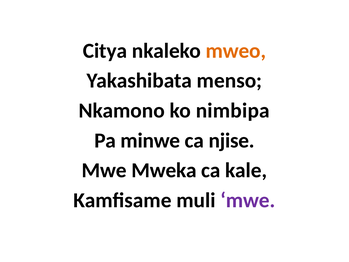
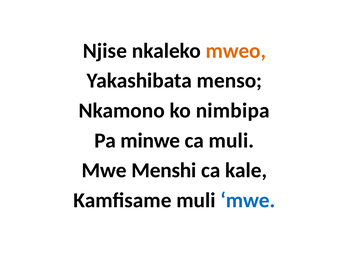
Citya: Citya -> Njise
ca njise: njise -> muli
Mweka: Mweka -> Menshi
mwe at (248, 200) colour: purple -> blue
